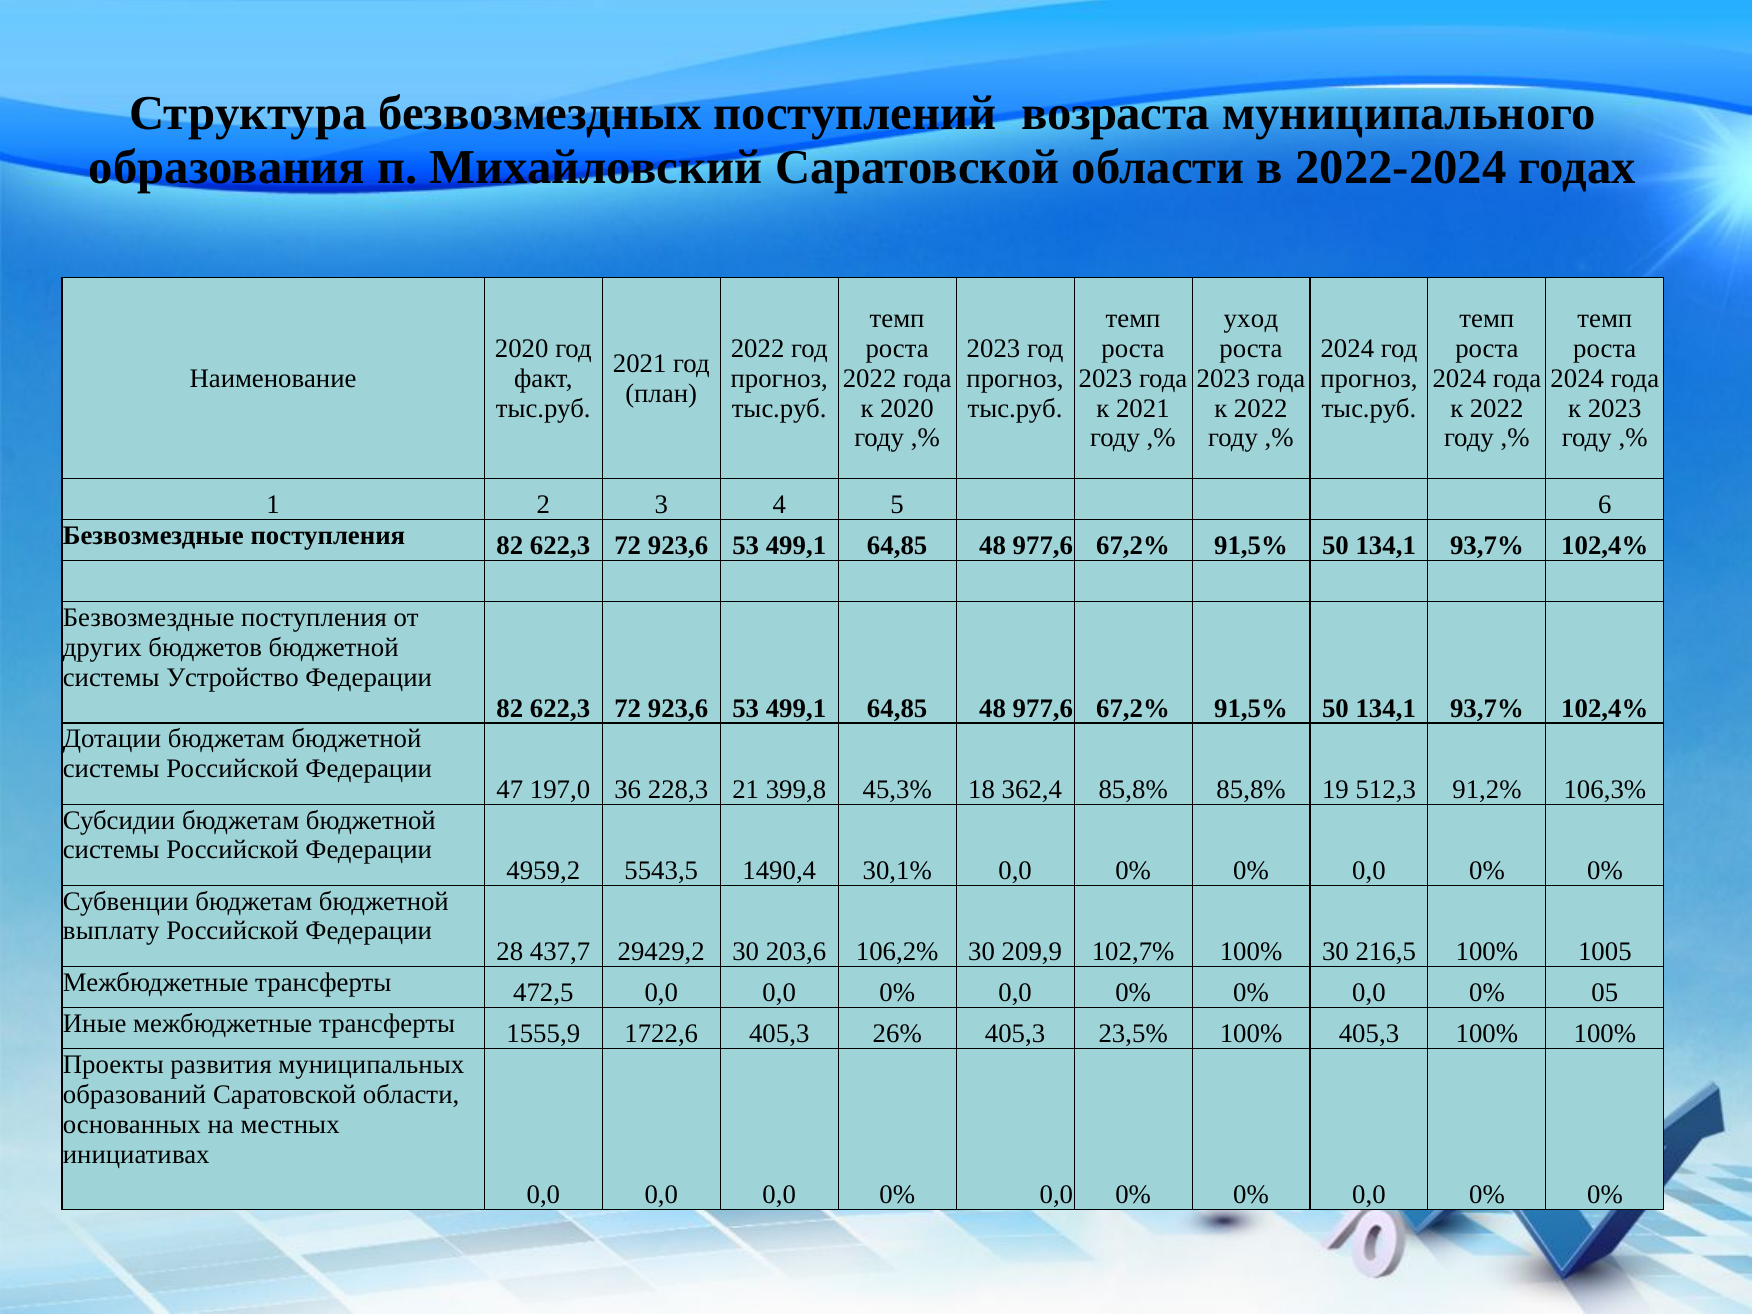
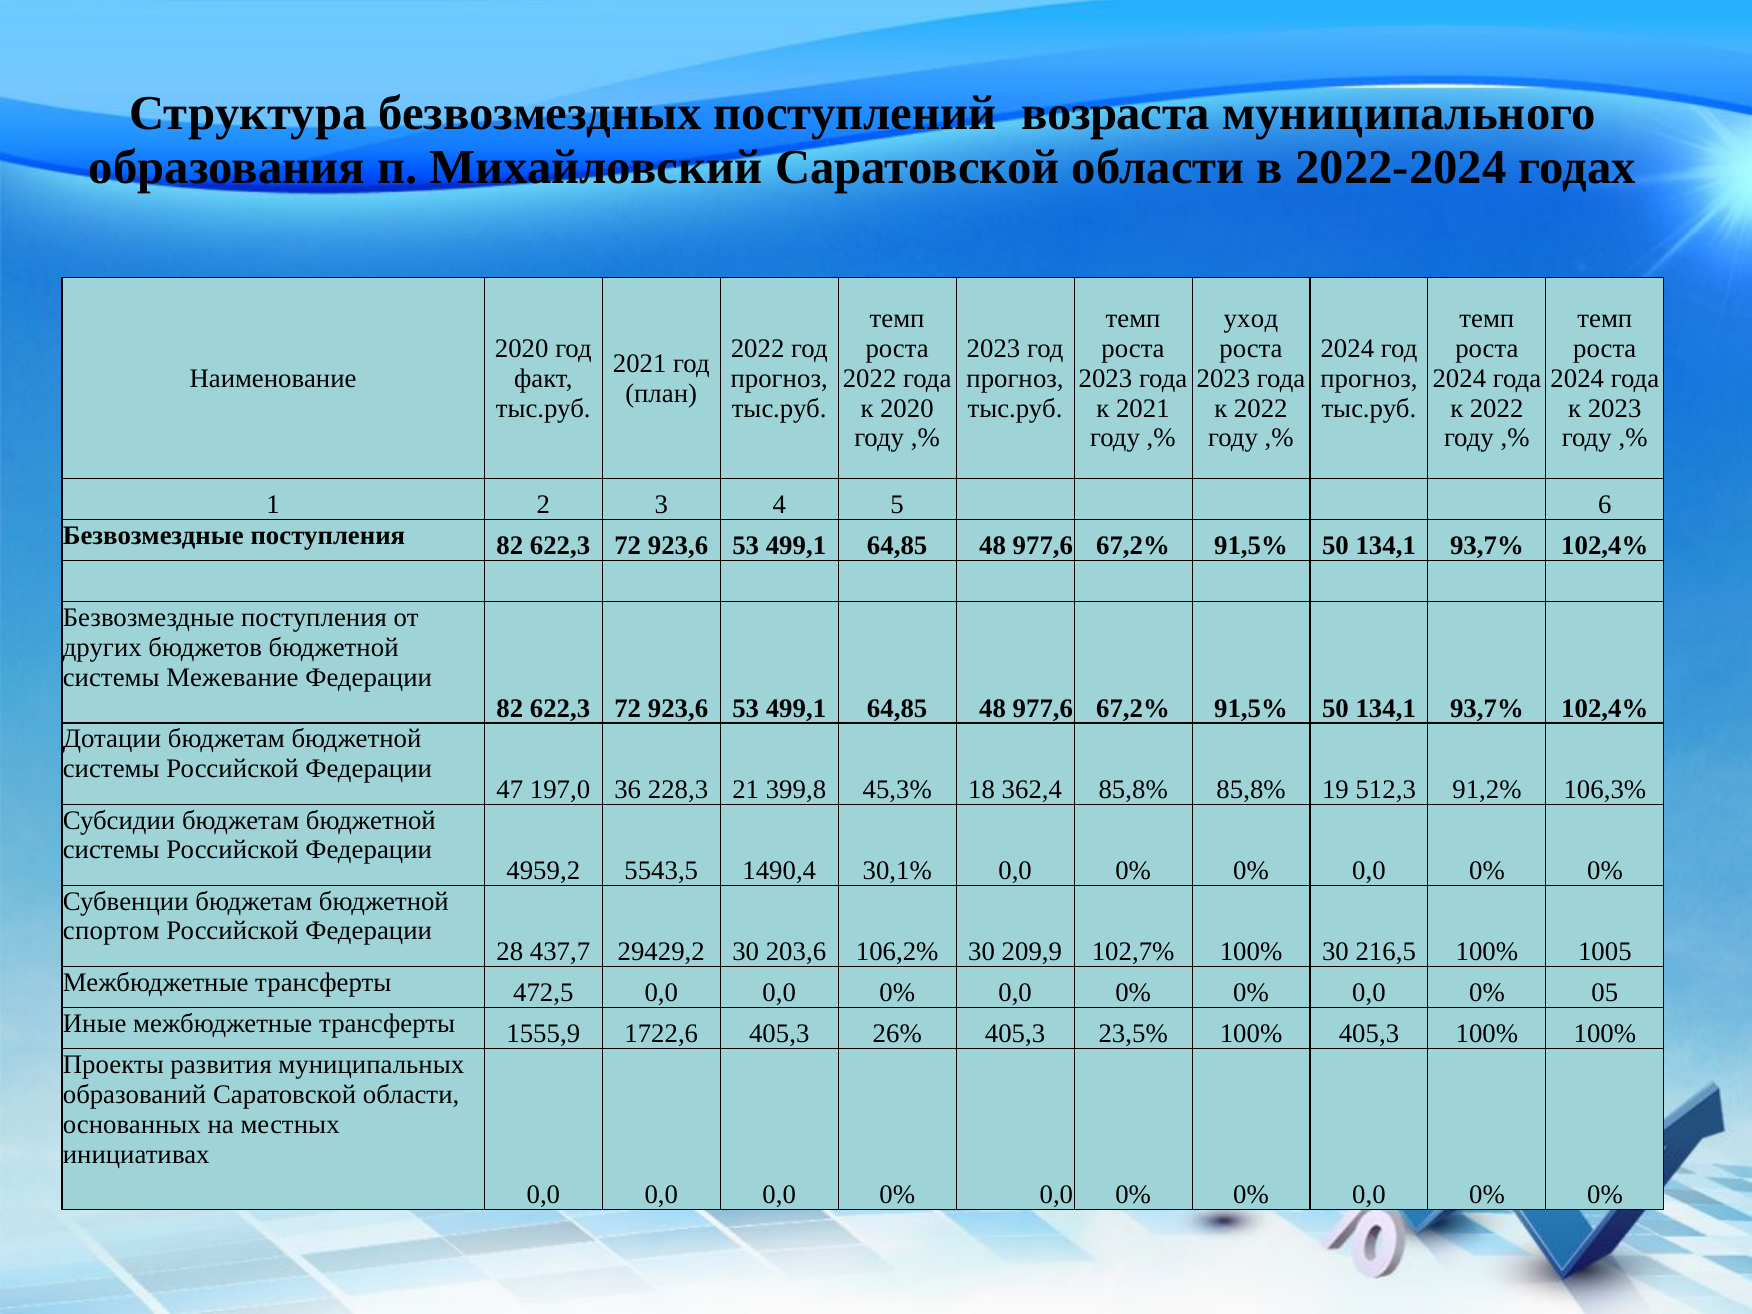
Устройство: Устройство -> Межевание
выплату: выплату -> спортом
